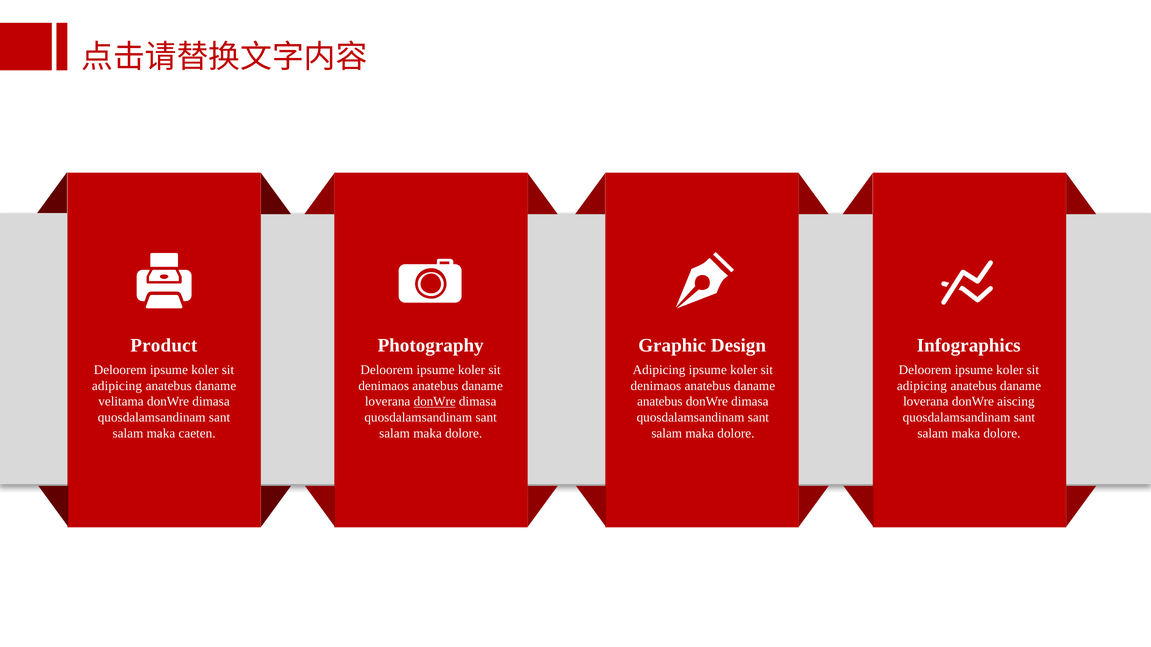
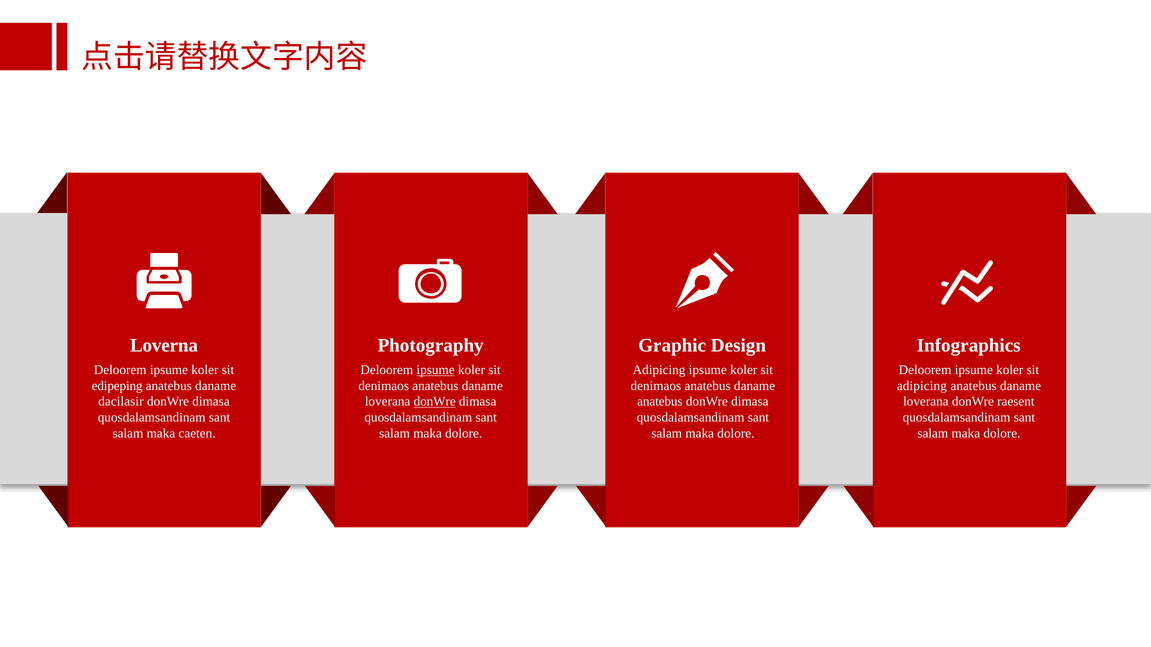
Product: Product -> Loverna
ipsume at (436, 370) underline: none -> present
adipicing at (117, 386): adipicing -> edipeping
velitama: velitama -> dacilasir
aiscing: aiscing -> raesent
